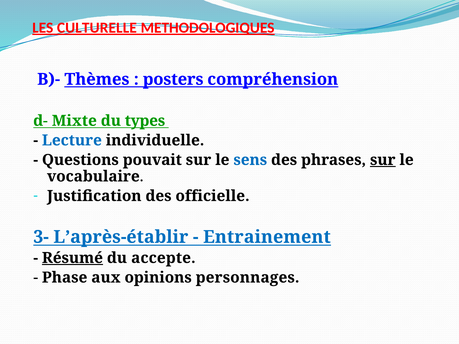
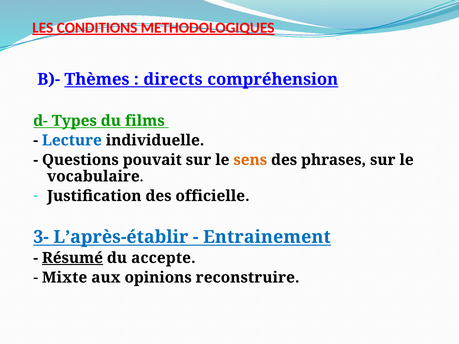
CULTURELLE: CULTURELLE -> CONDITIONS
posters: posters -> directs
Mixte: Mixte -> Types
types: types -> films
sens colour: blue -> orange
sur at (383, 160) underline: present -> none
Phase: Phase -> Mixte
personnages: personnages -> reconstruire
